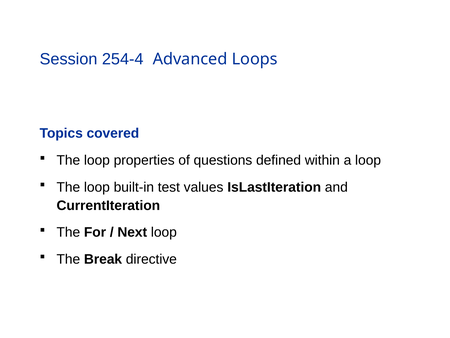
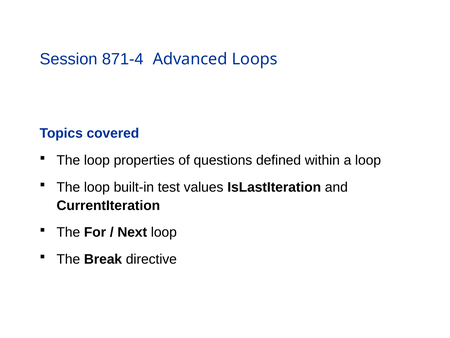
254-4: 254-4 -> 871-4
